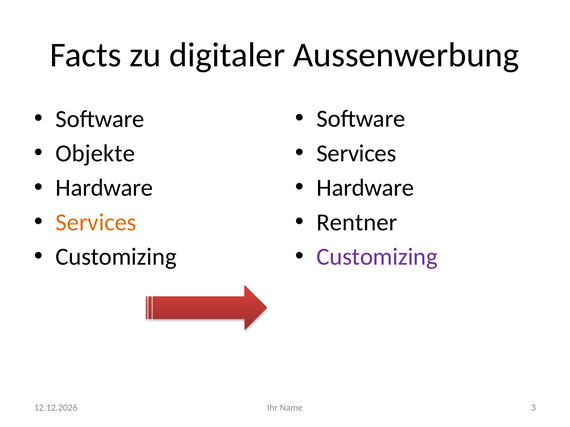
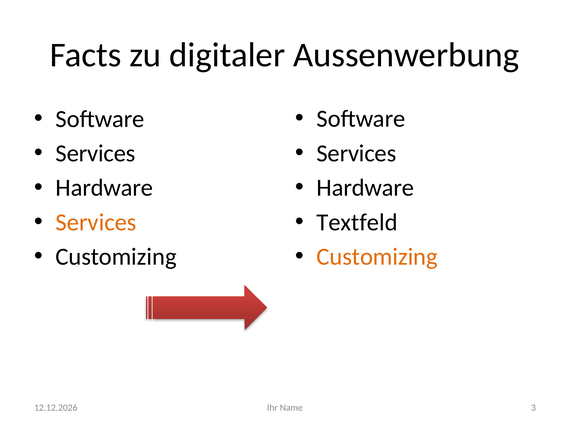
Objekte at (95, 154): Objekte -> Services
Rentner: Rentner -> Textfeld
Customizing at (377, 257) colour: purple -> orange
